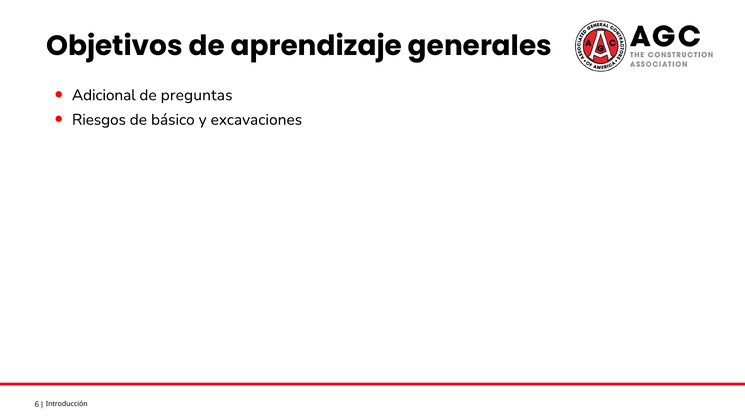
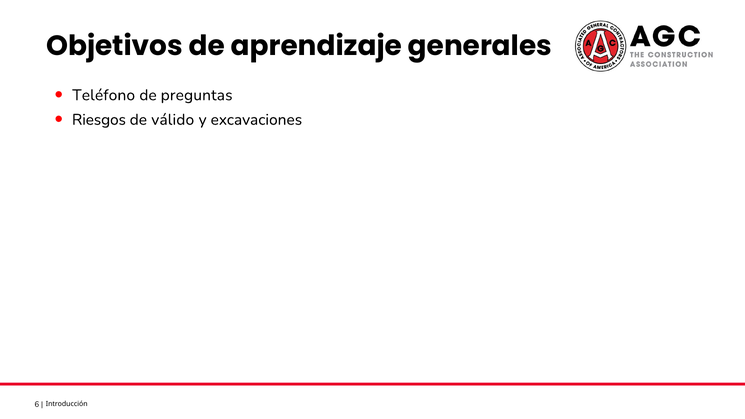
Adicional: Adicional -> Teléfono
básico: básico -> válido
